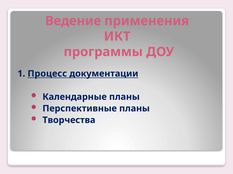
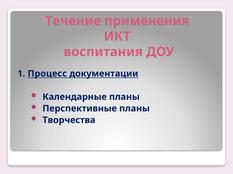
Ведение: Ведение -> Течение
программы: программы -> воспитания
